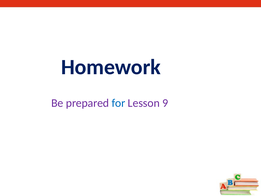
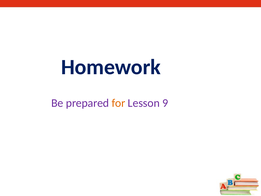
for colour: blue -> orange
